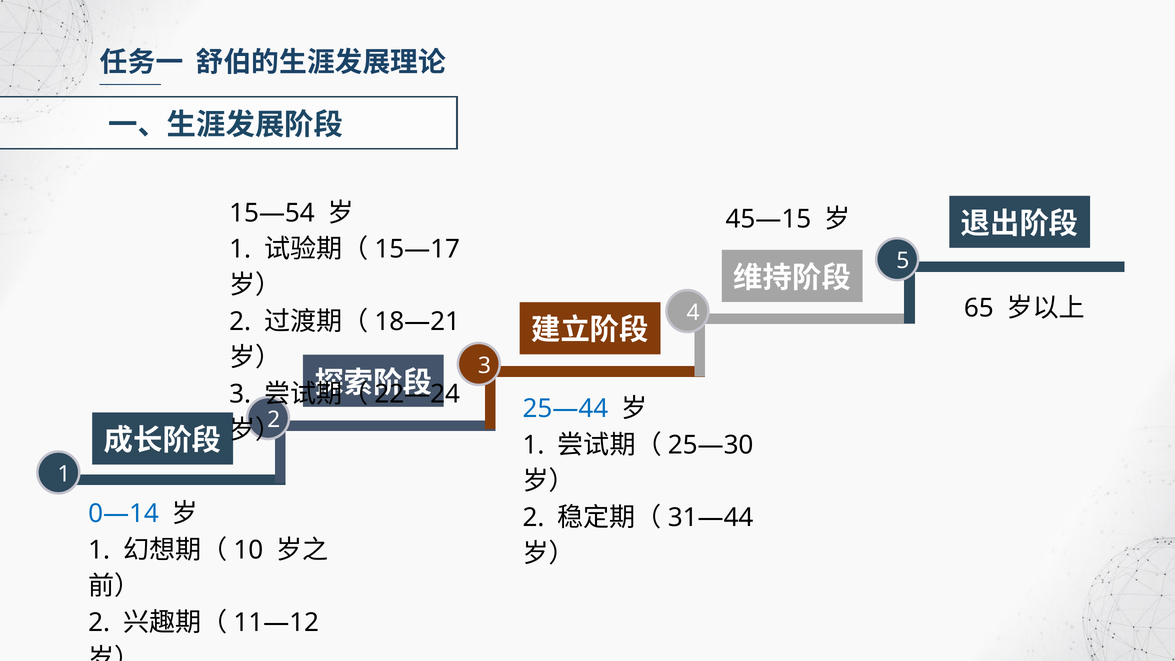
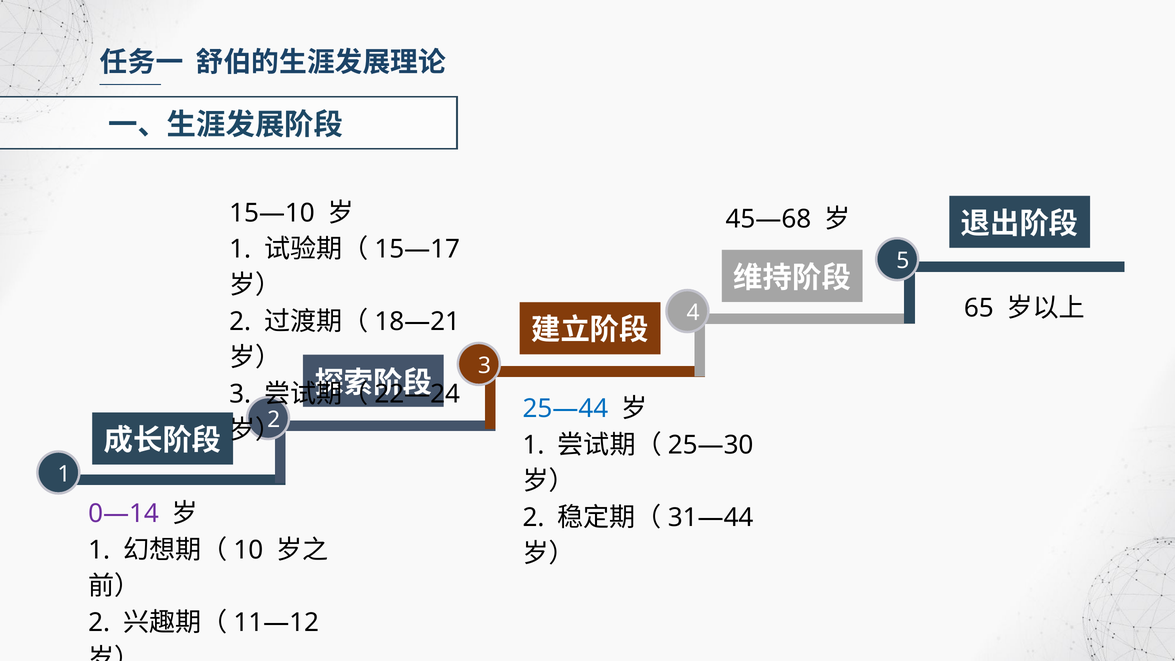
15—54: 15—54 -> 15—10
45—15: 45—15 -> 45—68
0—14 colour: blue -> purple
